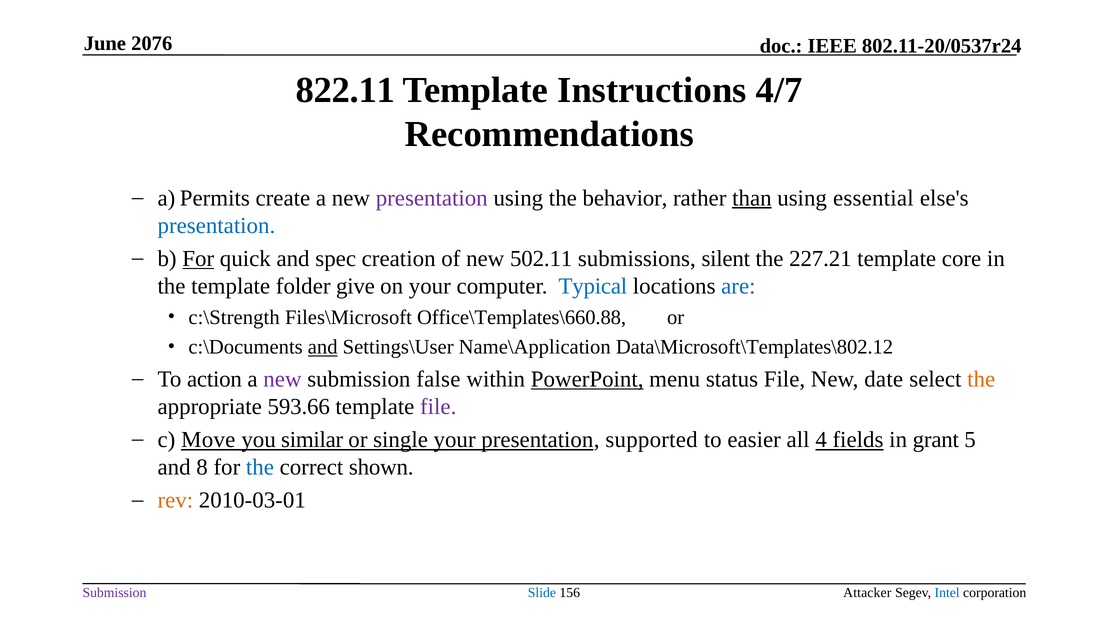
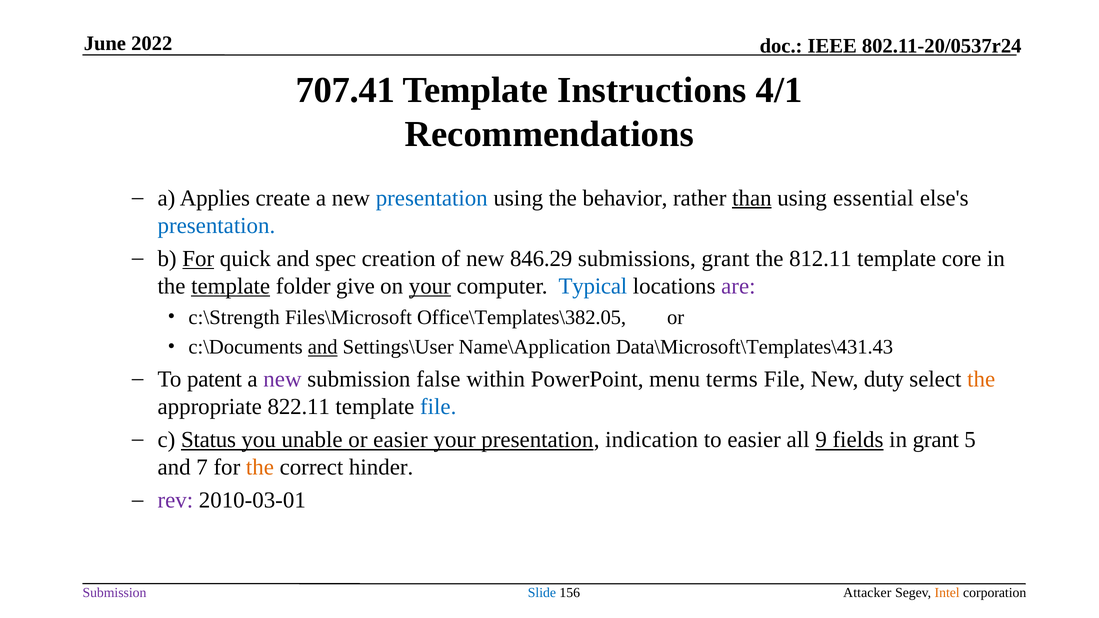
2076: 2076 -> 2022
822.11: 822.11 -> 707.41
4/7: 4/7 -> 4/1
Permits: Permits -> Applies
presentation at (432, 198) colour: purple -> blue
502.11: 502.11 -> 846.29
submissions silent: silent -> grant
227.21: 227.21 -> 812.11
template at (231, 286) underline: none -> present
your at (430, 286) underline: none -> present
are colour: blue -> purple
Office\Templates\660.88: Office\Templates\660.88 -> Office\Templates\382.05
Data\Microsoft\Templates\802.12: Data\Microsoft\Templates\802.12 -> Data\Microsoft\Templates\431.43
action: action -> patent
PowerPoint underline: present -> none
status: status -> terms
date: date -> duty
593.66: 593.66 -> 822.11
file at (438, 407) colour: purple -> blue
Move: Move -> Status
similar: similar -> unable
or single: single -> easier
supported: supported -> indication
4: 4 -> 9
8: 8 -> 7
the at (260, 467) colour: blue -> orange
shown: shown -> hinder
rev colour: orange -> purple
Intel colour: blue -> orange
